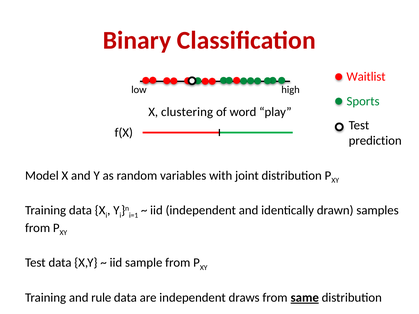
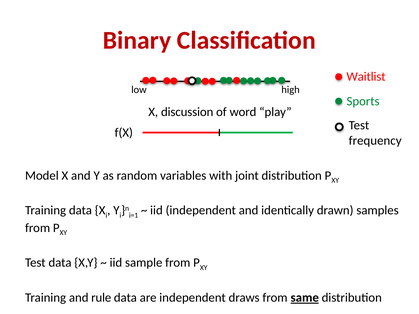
clustering: clustering -> discussion
prediction: prediction -> frequency
